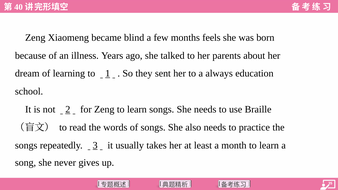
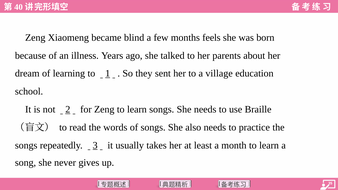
always: always -> village
